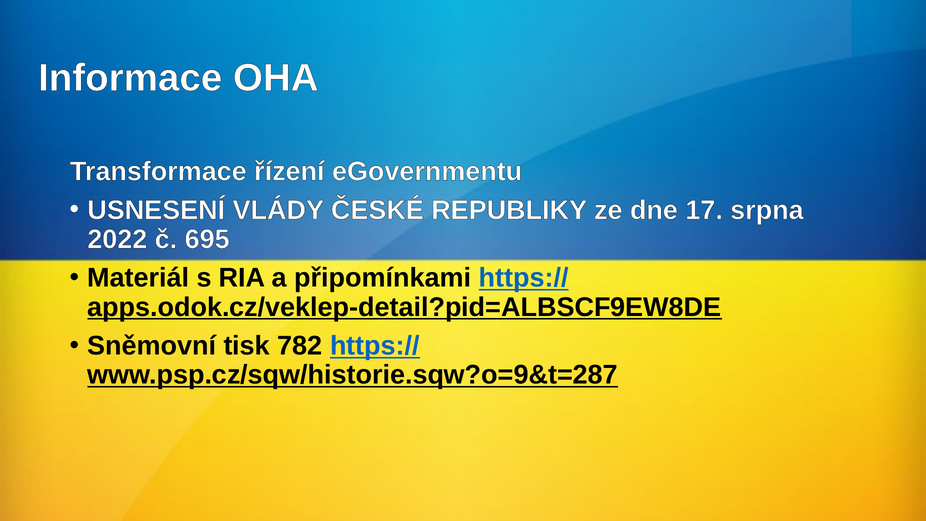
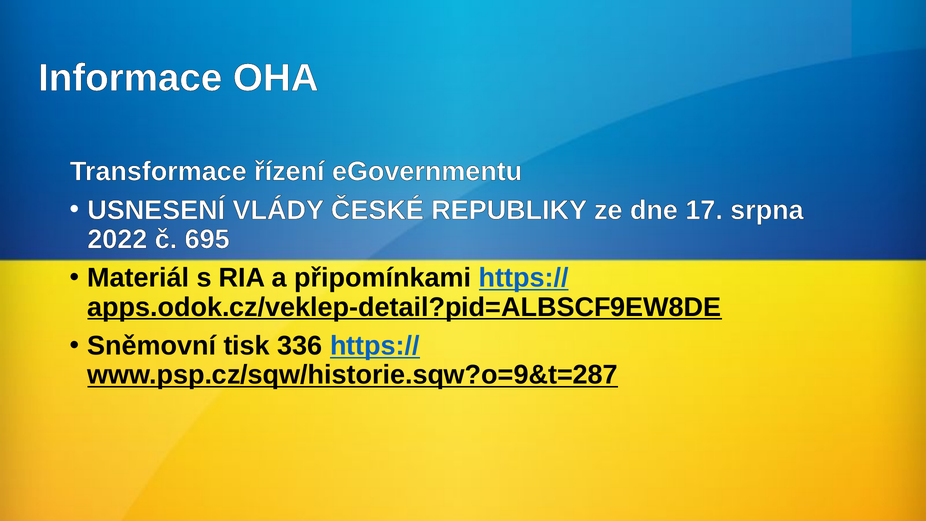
782: 782 -> 336
